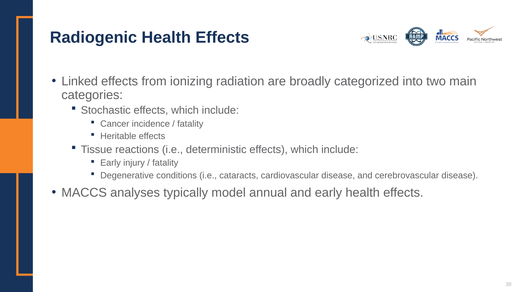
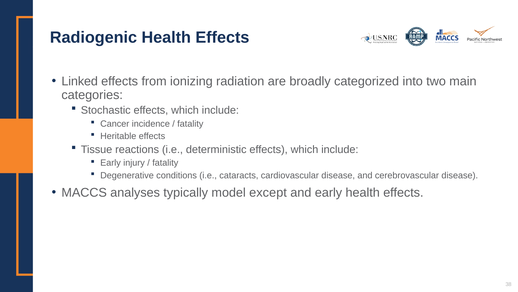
annual: annual -> except
